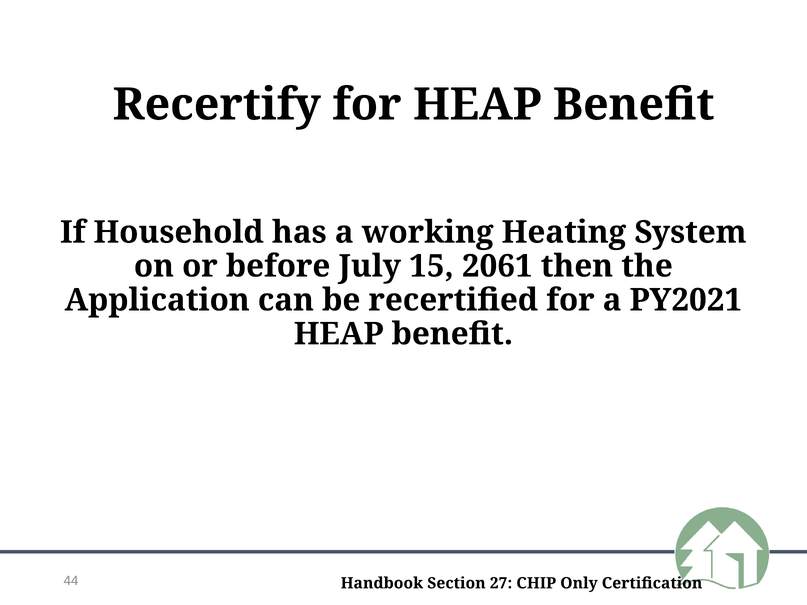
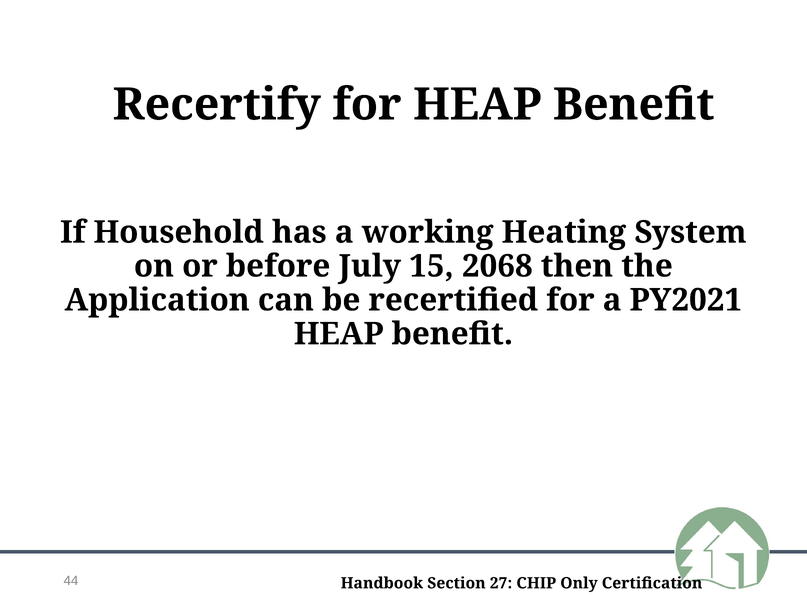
2061: 2061 -> 2068
